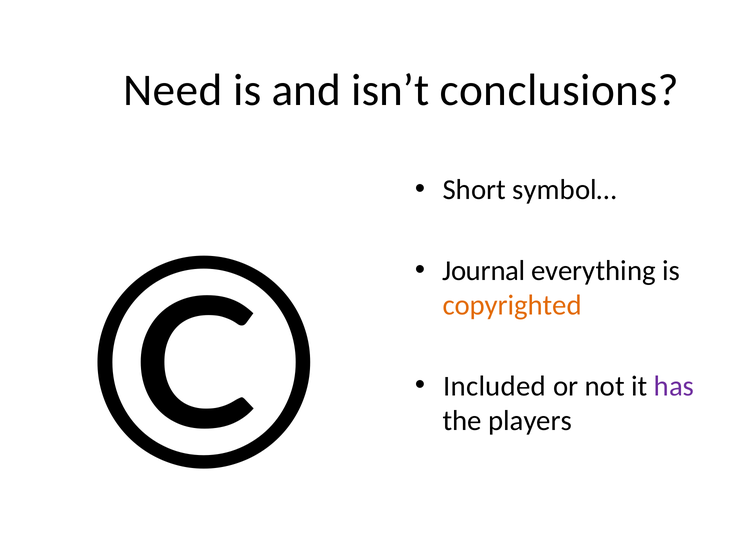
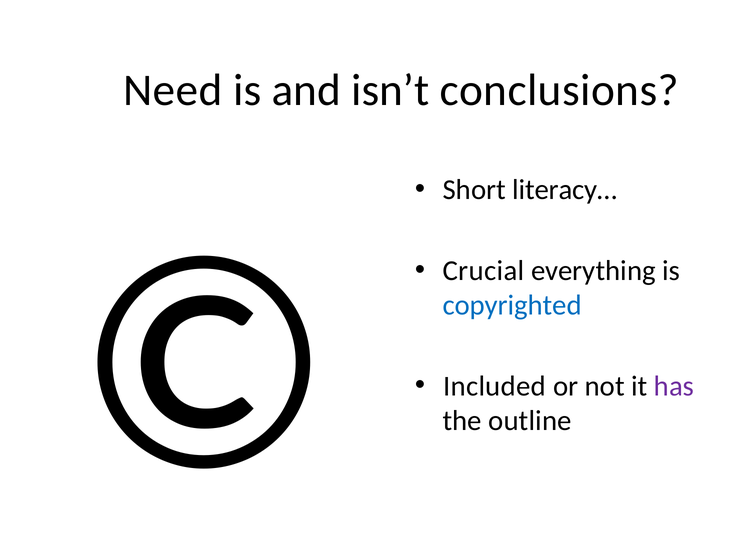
symbol…: symbol… -> literacy…
Journal: Journal -> Crucial
copyrighted colour: orange -> blue
players: players -> outline
